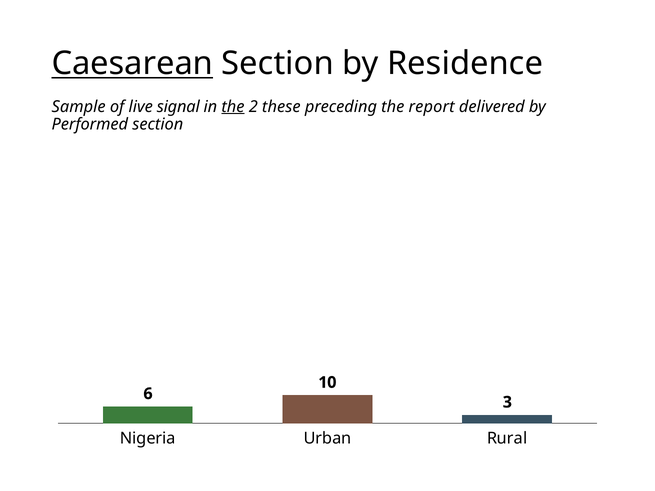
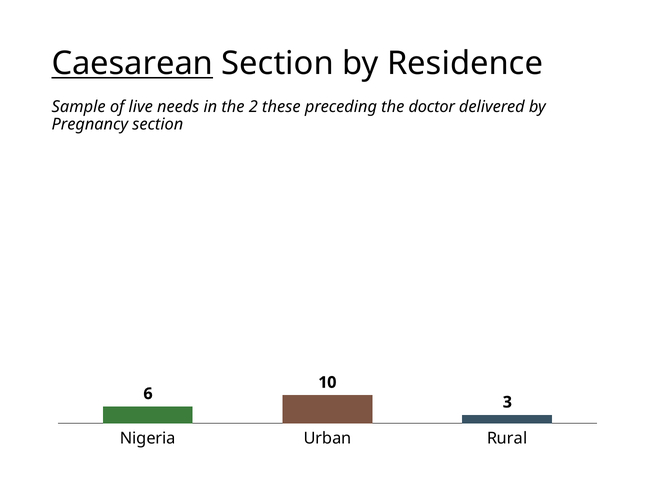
signal: signal -> needs
the at (233, 107) underline: present -> none
report: report -> doctor
Performed: Performed -> Pregnancy
